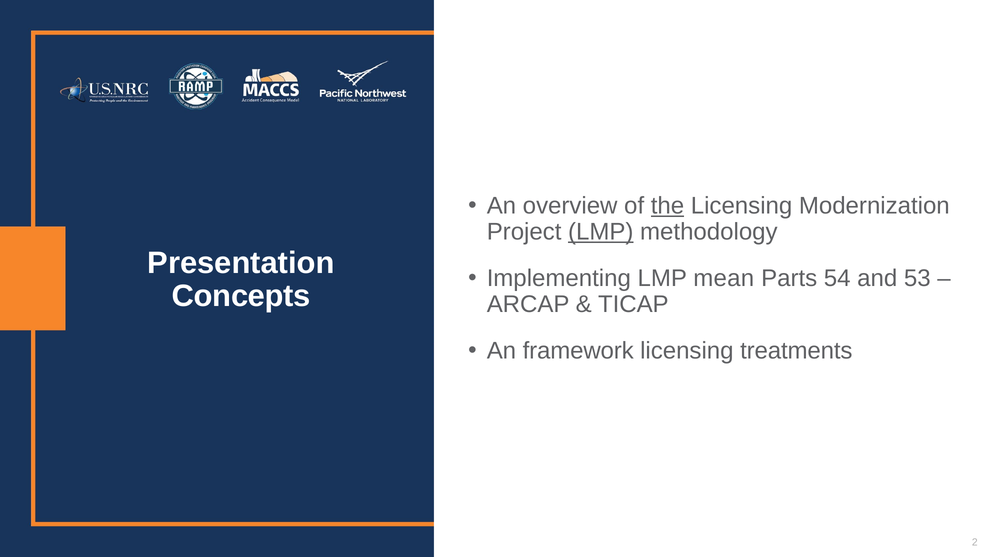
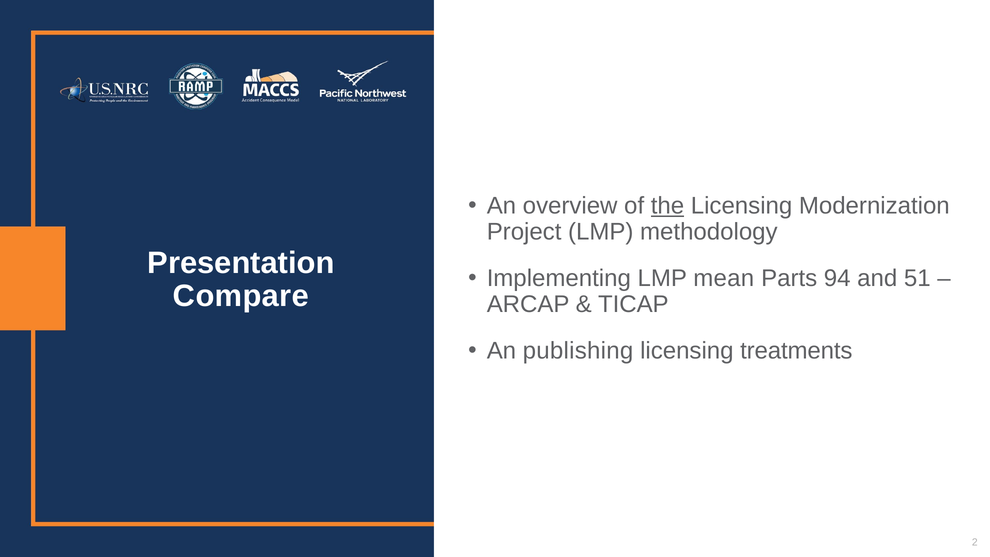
LMP at (601, 232) underline: present -> none
54: 54 -> 94
53: 53 -> 51
Concepts: Concepts -> Compare
framework: framework -> publishing
